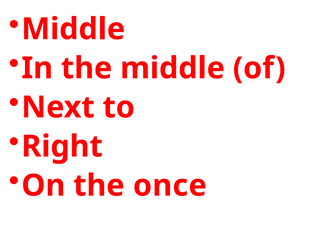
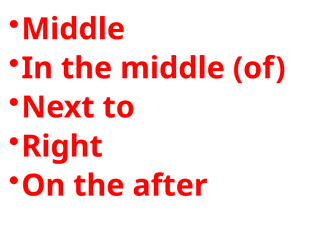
once: once -> after
